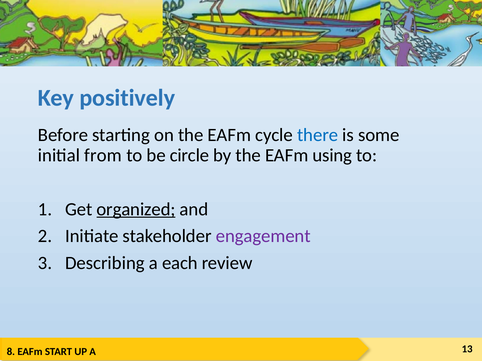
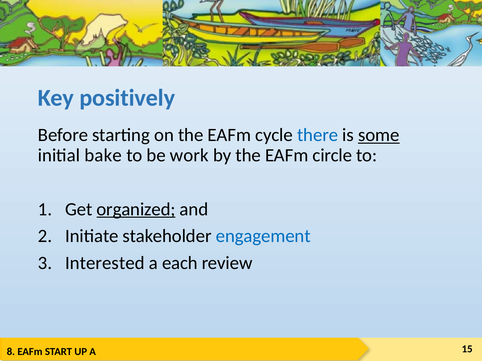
some underline: none -> present
from: from -> bake
circle: circle -> work
using: using -> circle
engagement colour: purple -> blue
Describing: Describing -> Interested
13: 13 -> 15
